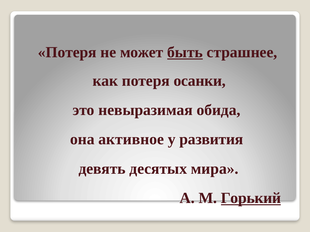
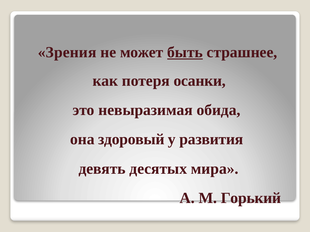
Потеря at (67, 52): Потеря -> Зрения
активное: активное -> здоровый
Горький underline: present -> none
